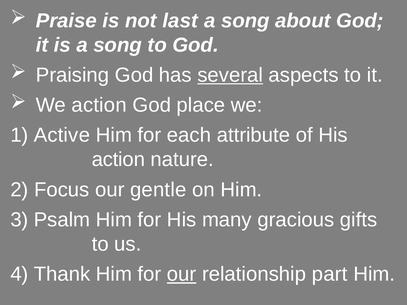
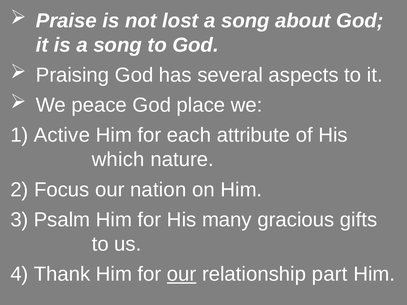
last: last -> lost
several underline: present -> none
We action: action -> peace
action at (118, 160): action -> which
gentle: gentle -> nation
